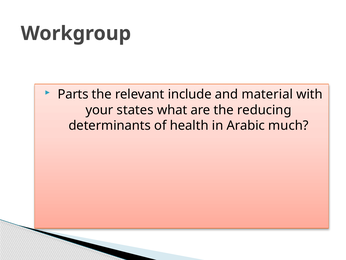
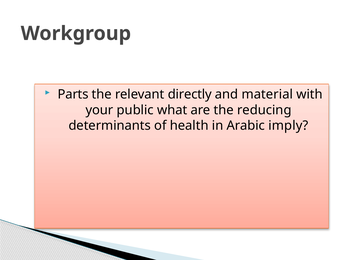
include: include -> directly
states: states -> public
much: much -> imply
